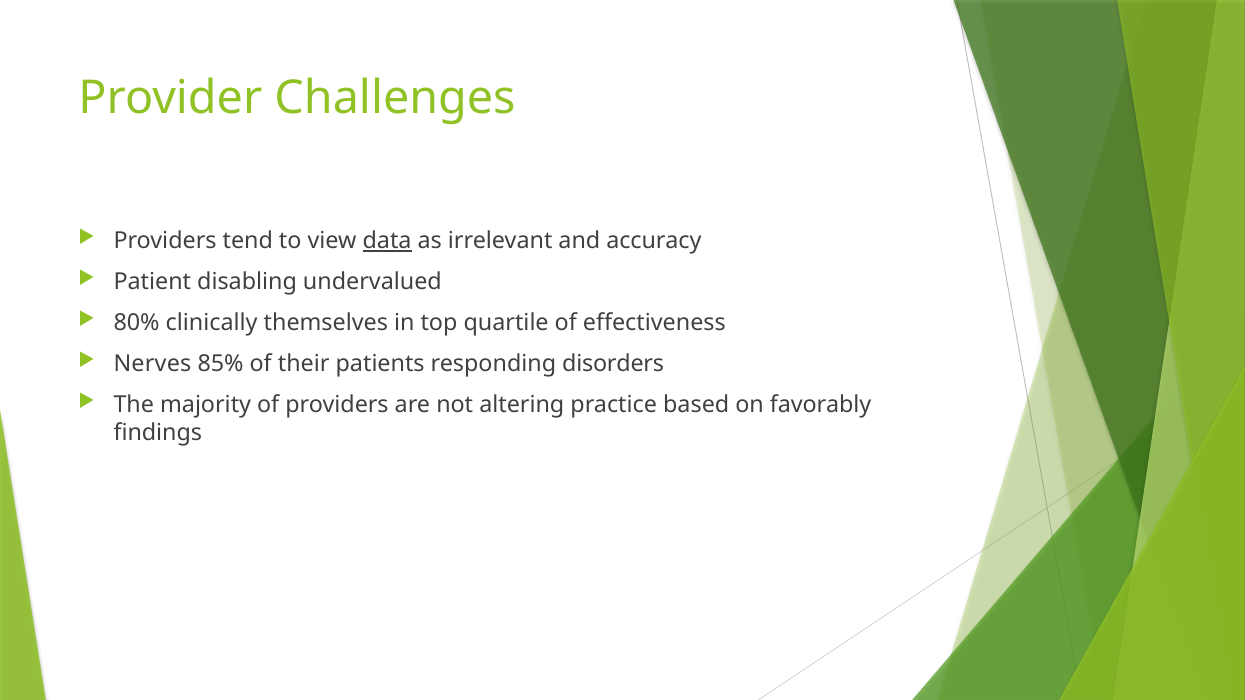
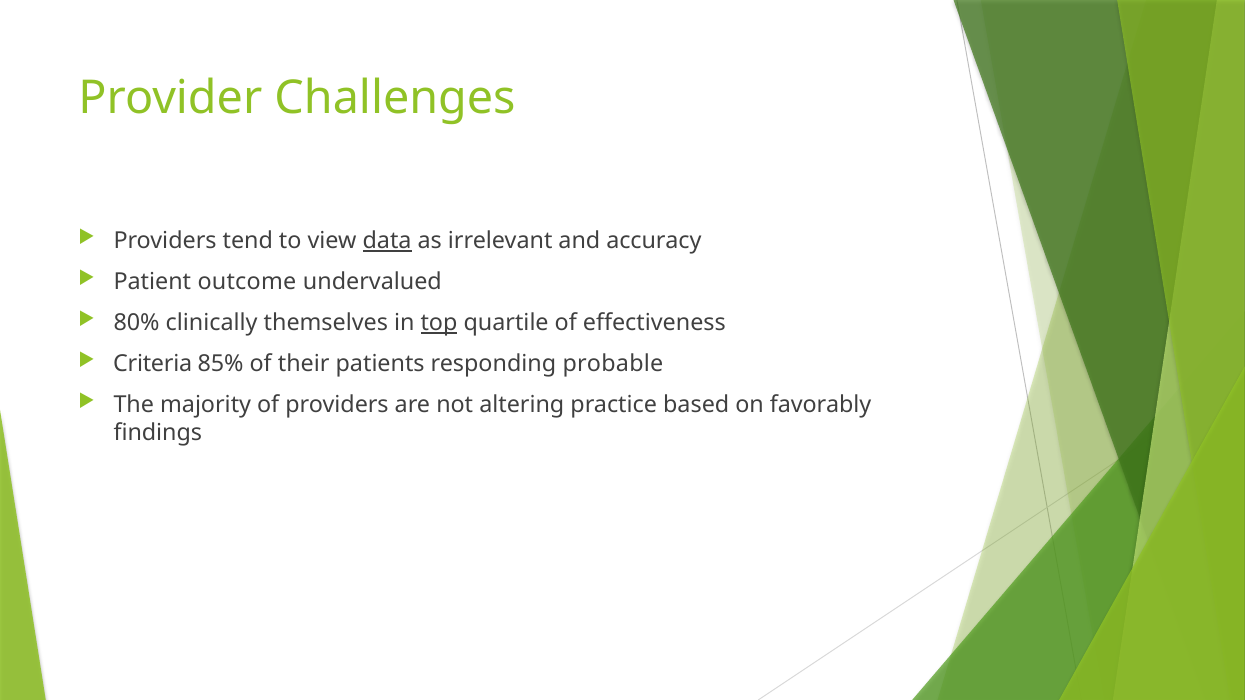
disabling: disabling -> outcome
top underline: none -> present
Nerves: Nerves -> Criteria
disorders: disorders -> probable
